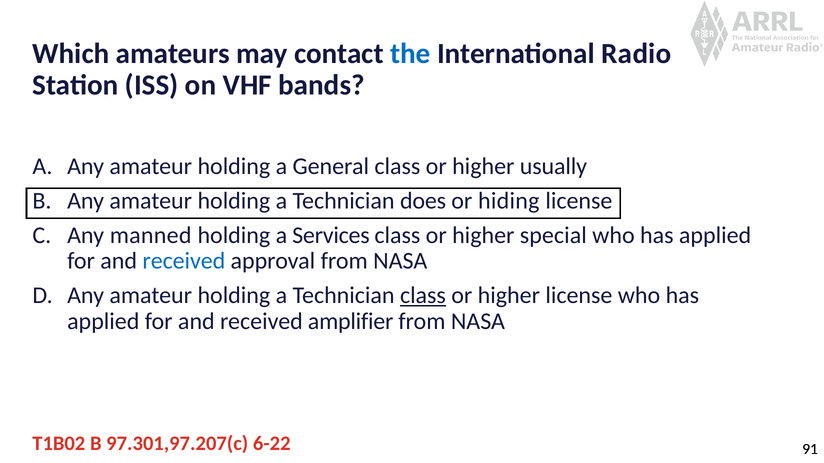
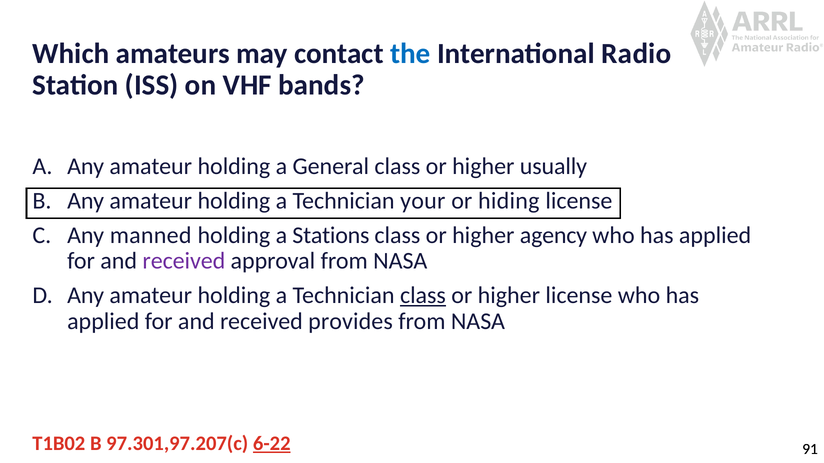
does: does -> your
Services: Services -> Stations
special: special -> agency
received at (184, 261) colour: blue -> purple
amplifier: amplifier -> provides
6-22 underline: none -> present
